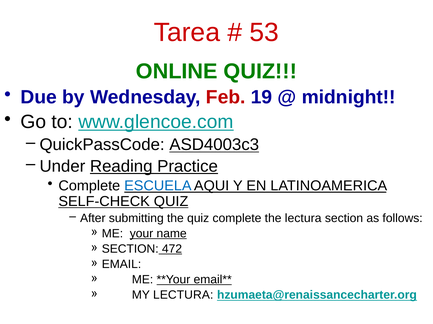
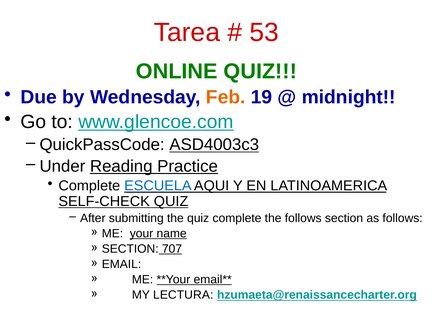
Feb colour: red -> orange
the lectura: lectura -> follows
472: 472 -> 707
